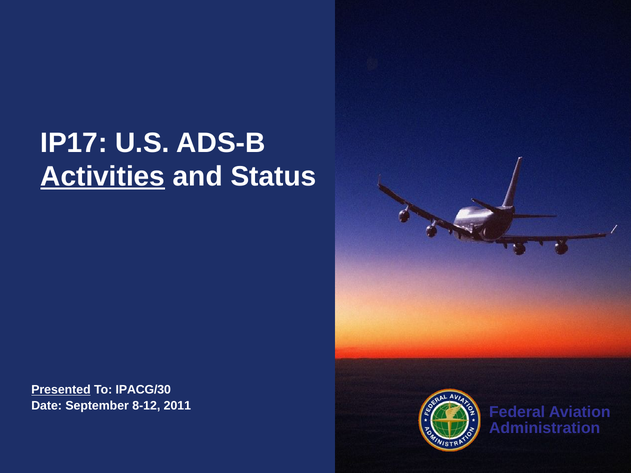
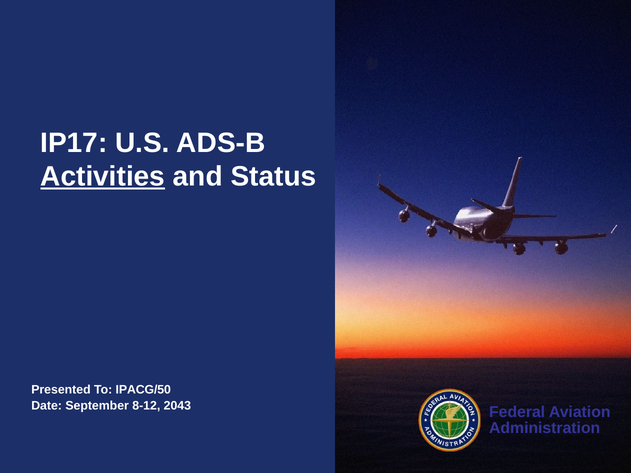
Presented underline: present -> none
IPACG/30: IPACG/30 -> IPACG/50
2011: 2011 -> 2043
